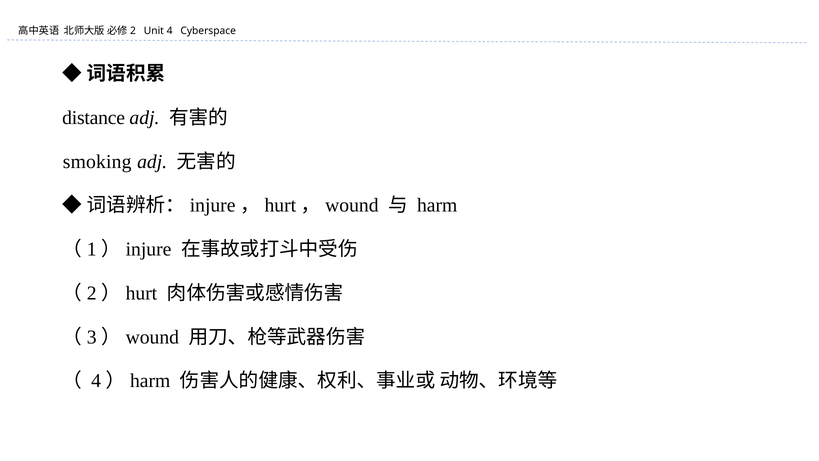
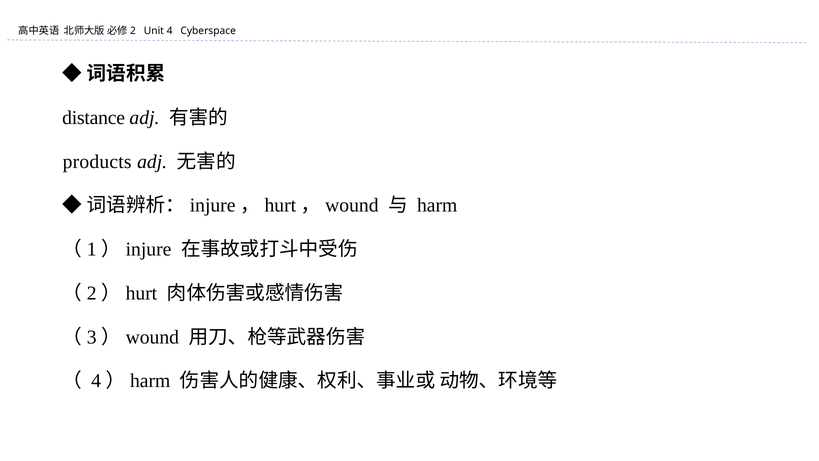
smoking: smoking -> products
